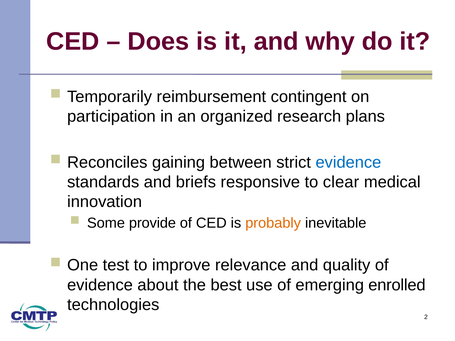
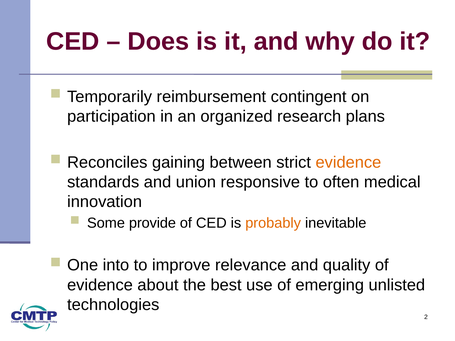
evidence at (348, 162) colour: blue -> orange
briefs: briefs -> union
clear: clear -> often
test: test -> into
enrolled: enrolled -> unlisted
